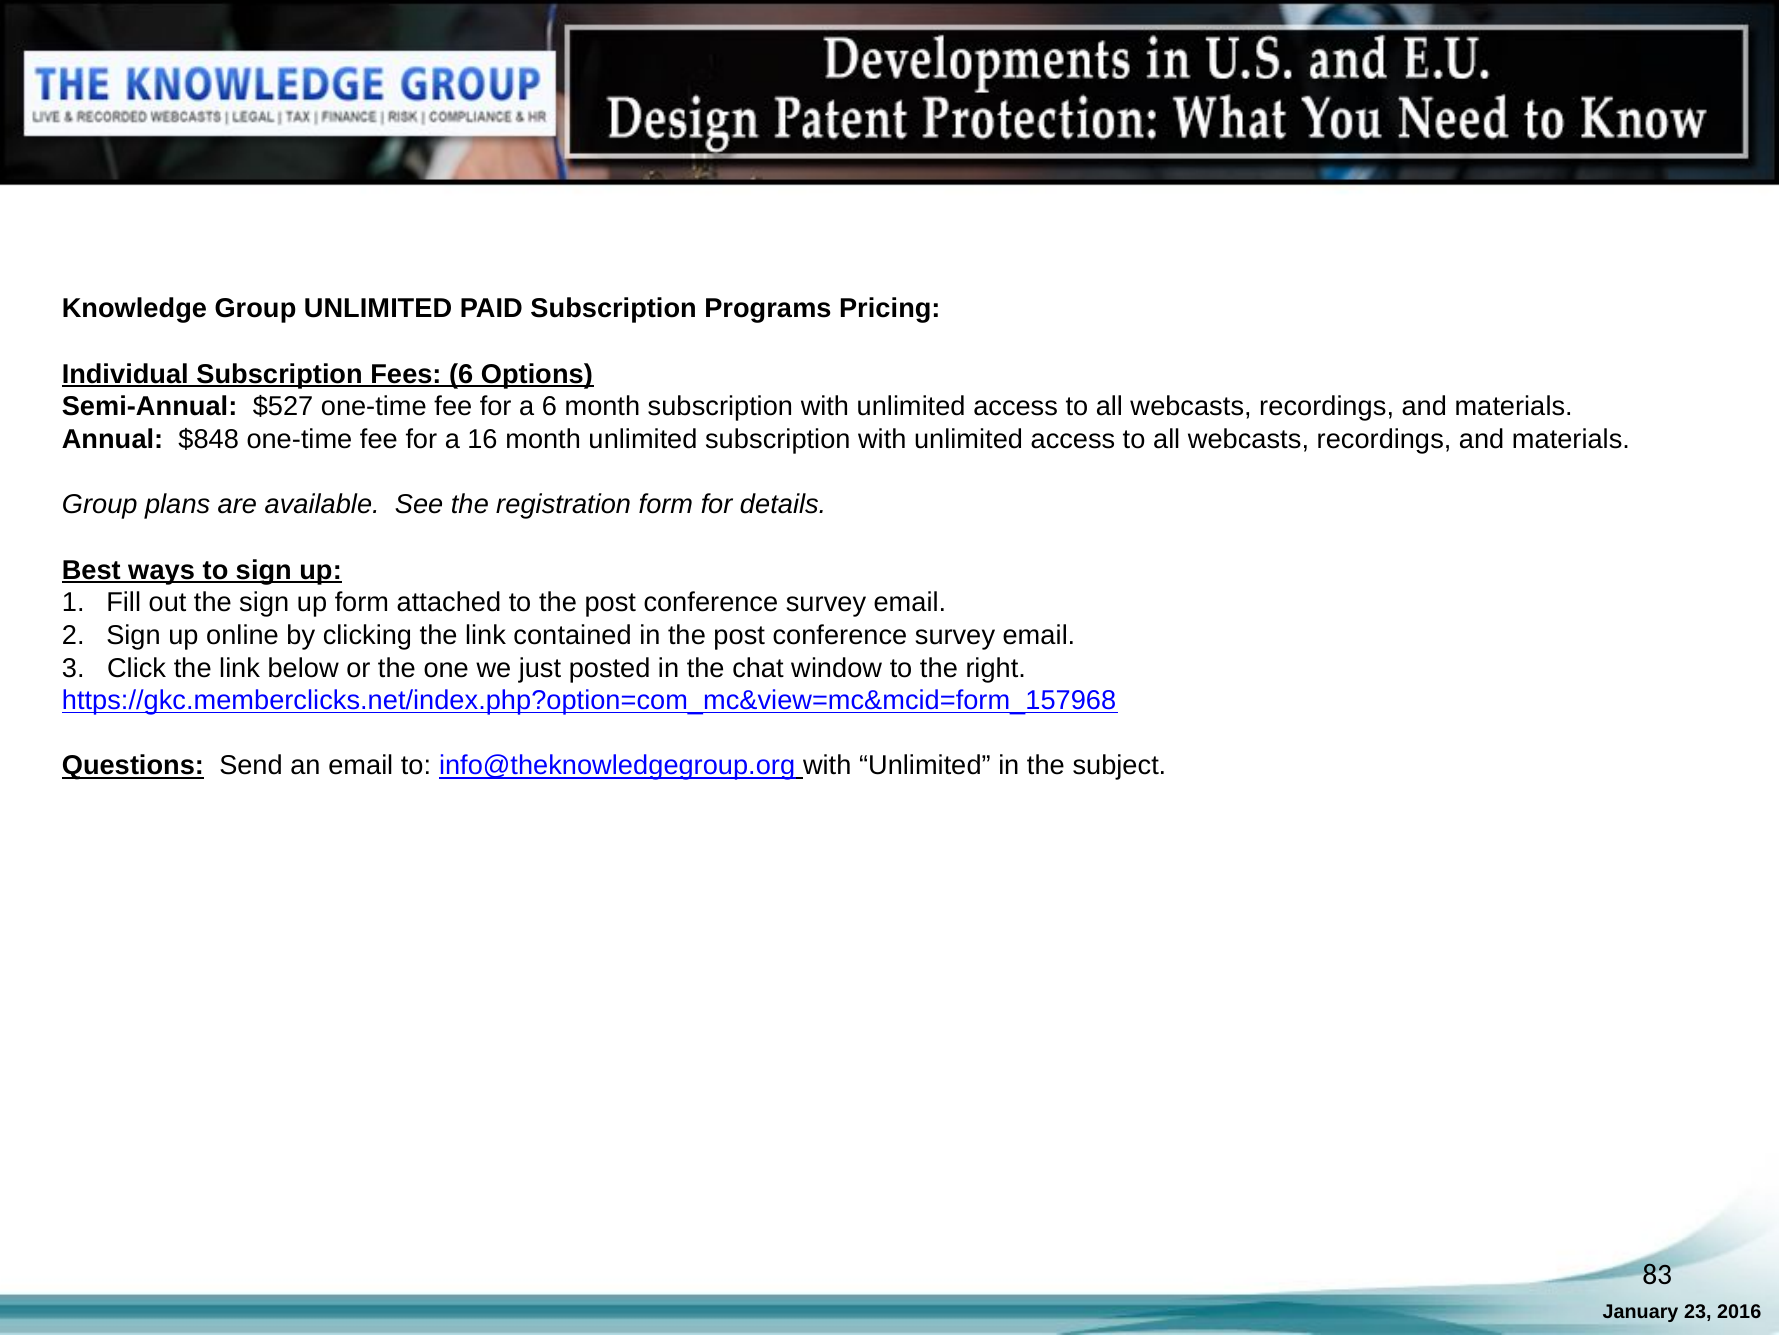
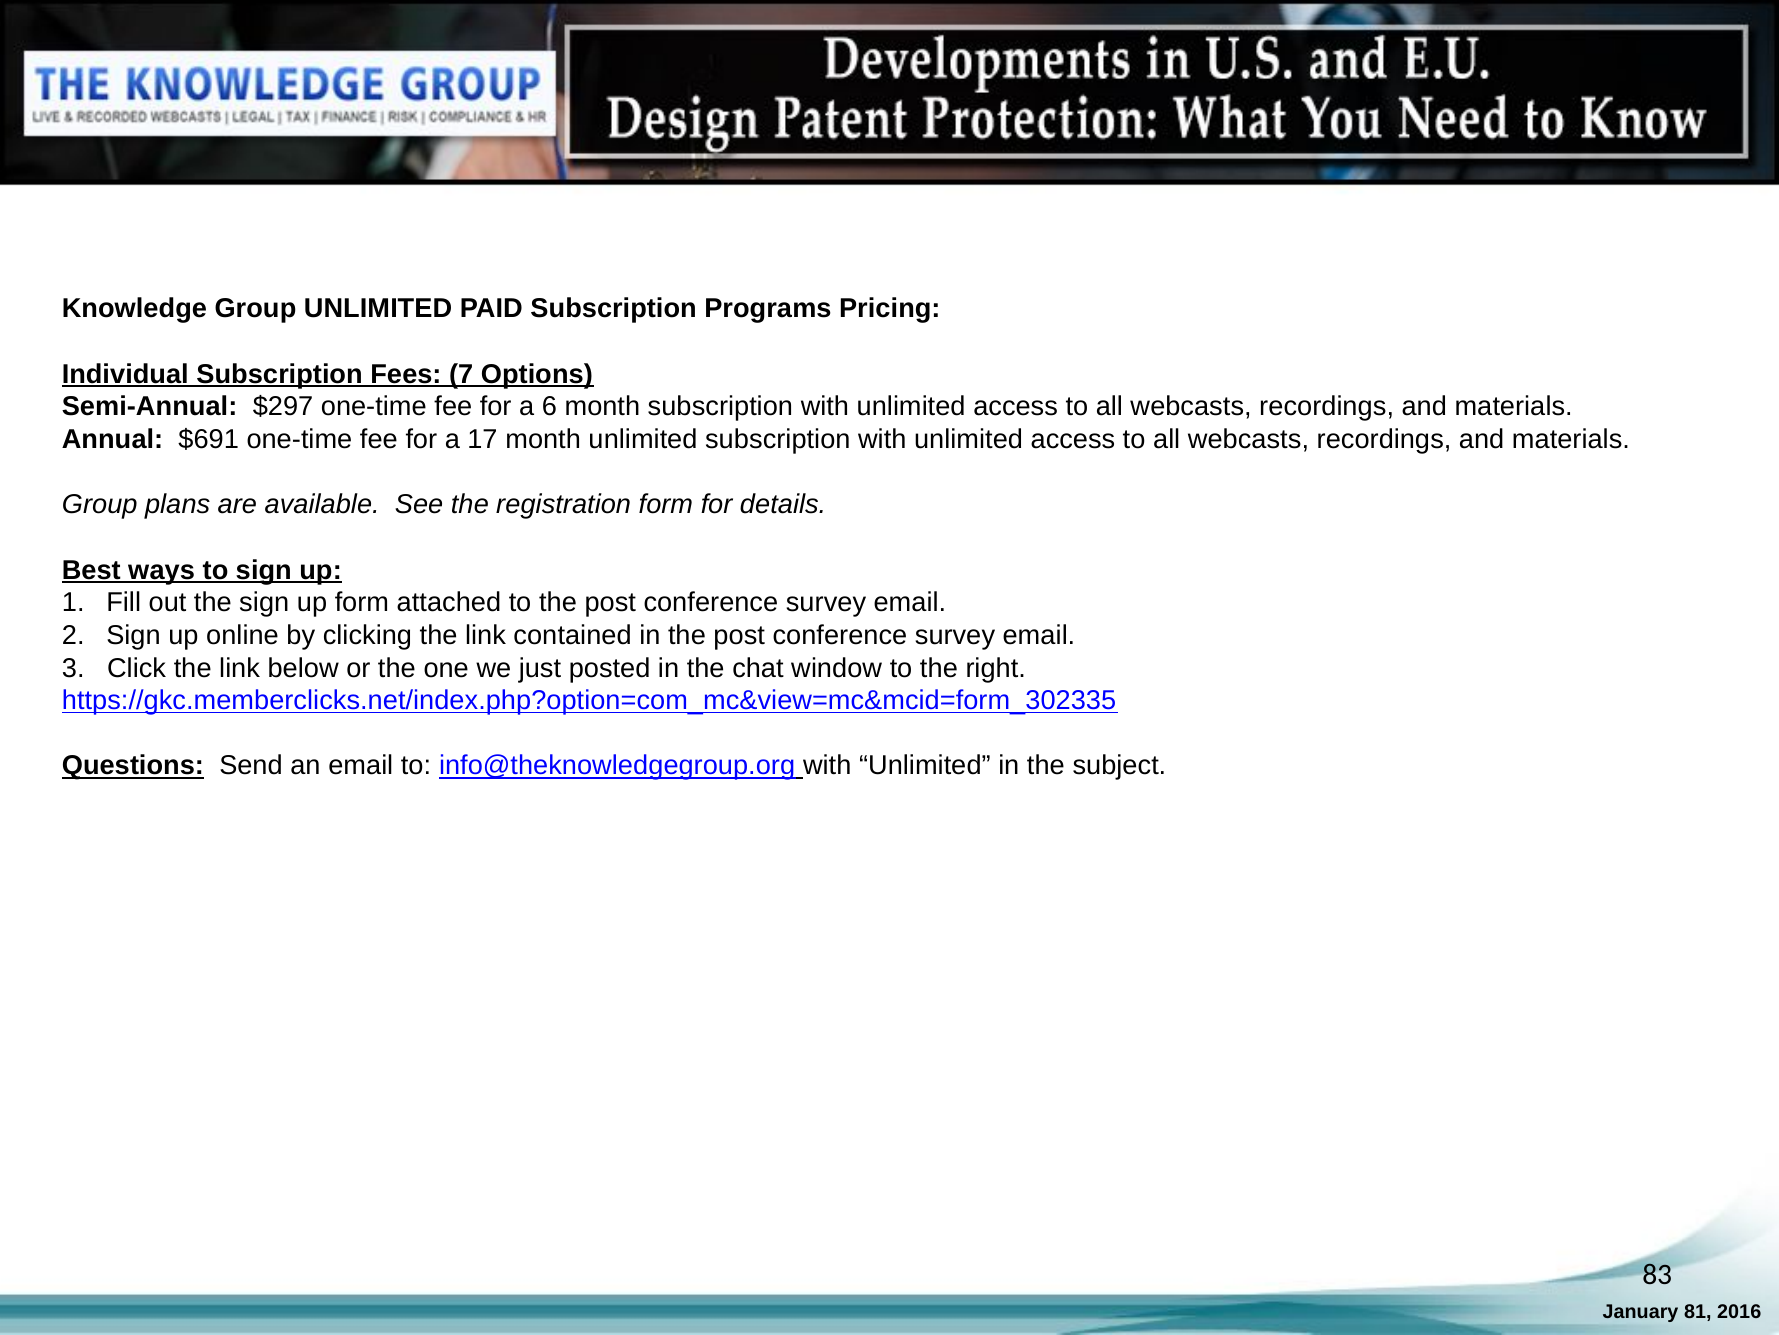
Fees 6: 6 -> 7
$527: $527 -> $297
$848: $848 -> $691
16: 16 -> 17
https://gkc.memberclicks.net/index.php?option=com_mc&view=mc&mcid=form_157968: https://gkc.memberclicks.net/index.php?option=com_mc&view=mc&mcid=form_157968 -> https://gkc.memberclicks.net/index.php?option=com_mc&view=mc&mcid=form_302335
23: 23 -> 81
